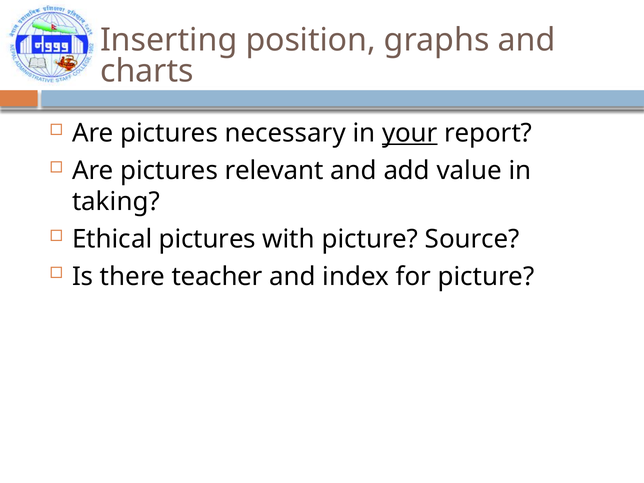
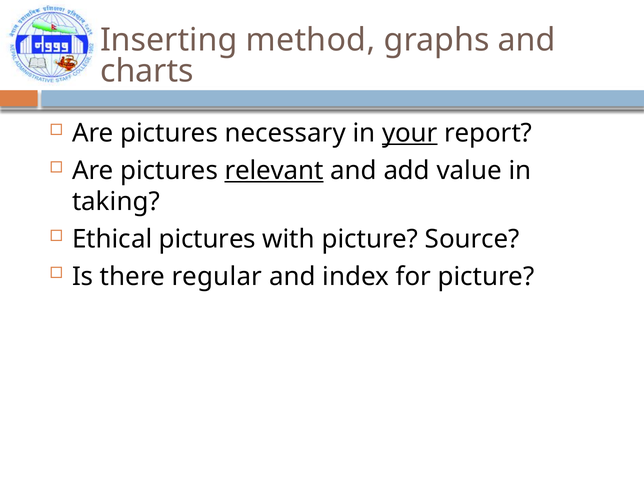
position: position -> method
relevant underline: none -> present
teacher: teacher -> regular
